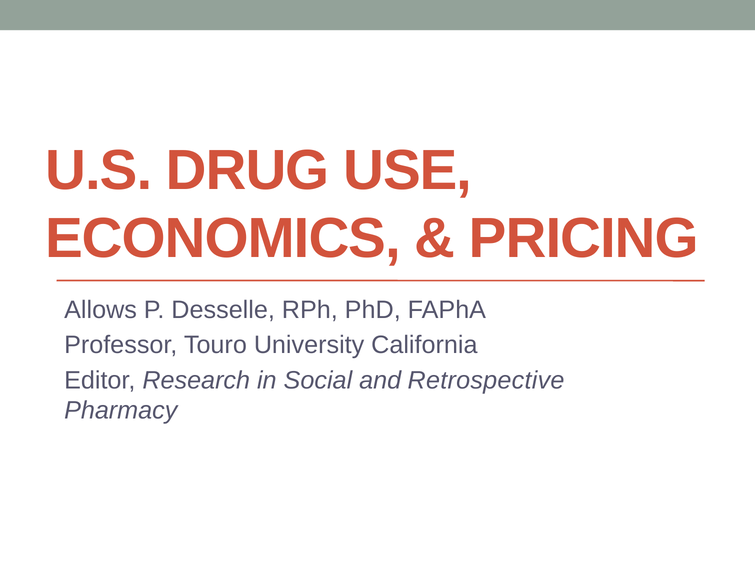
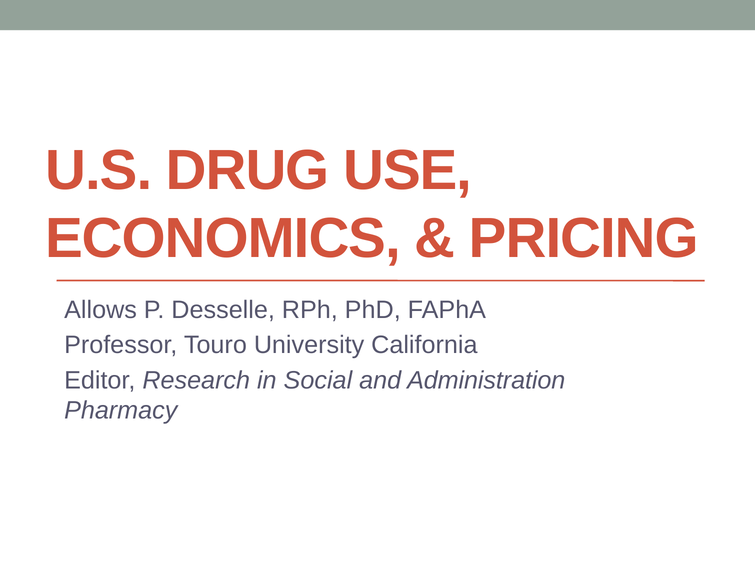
Retrospective: Retrospective -> Administration
